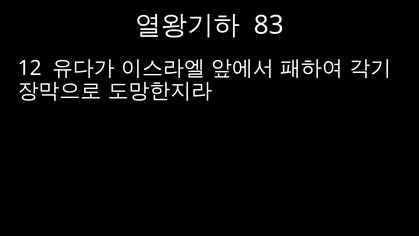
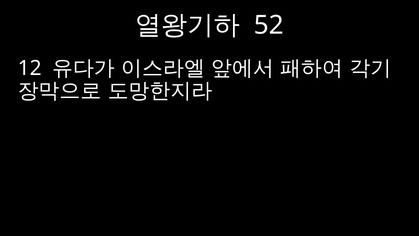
83: 83 -> 52
